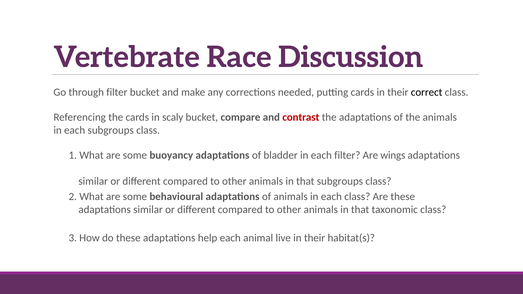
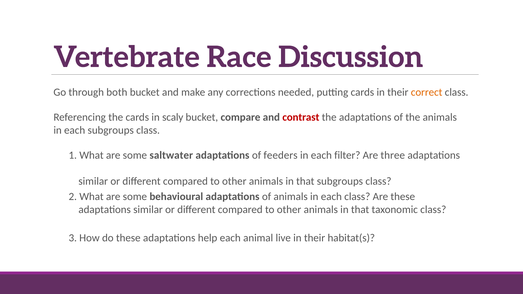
through filter: filter -> both
correct colour: black -> orange
buoyancy: buoyancy -> saltwater
bladder: bladder -> feeders
wings: wings -> three
